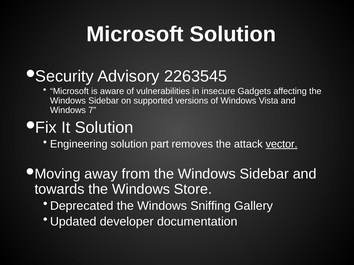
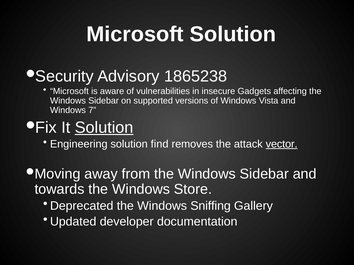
2263545: 2263545 -> 1865238
Solution at (104, 128) underline: none -> present
part: part -> find
